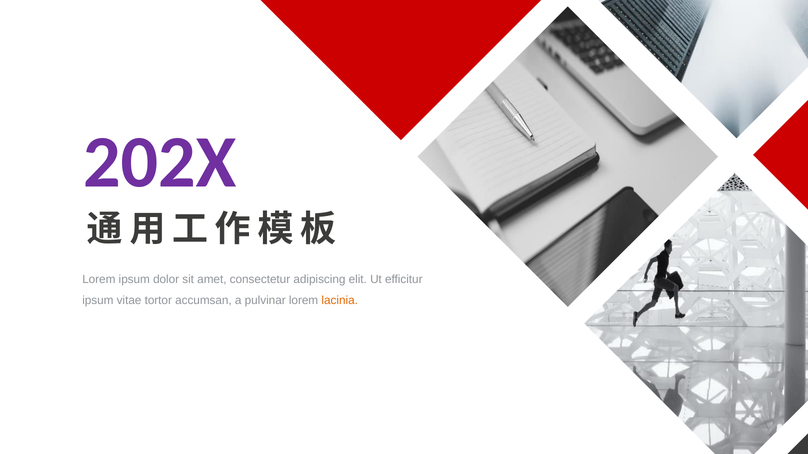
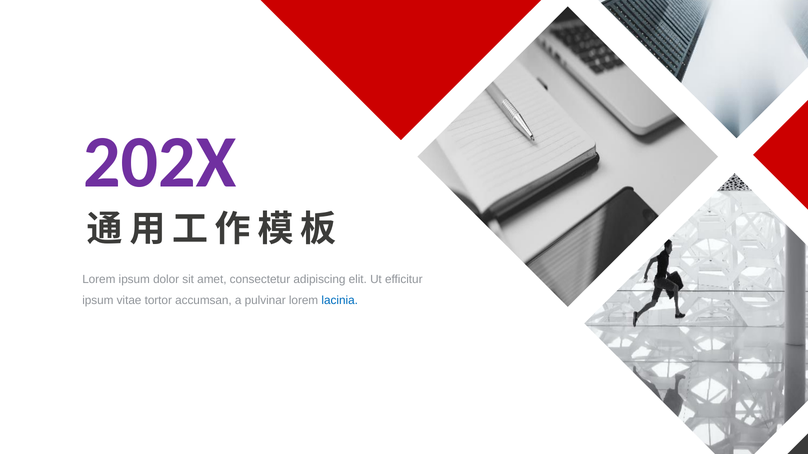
lacinia colour: orange -> blue
